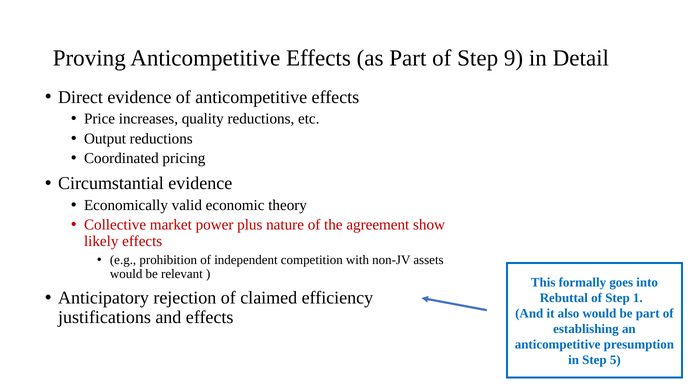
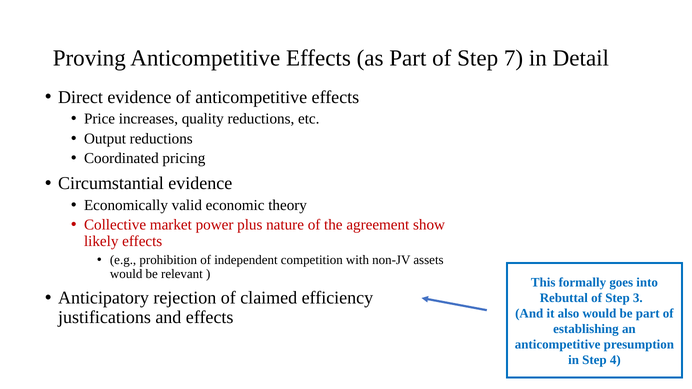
9: 9 -> 7
1: 1 -> 3
5: 5 -> 4
